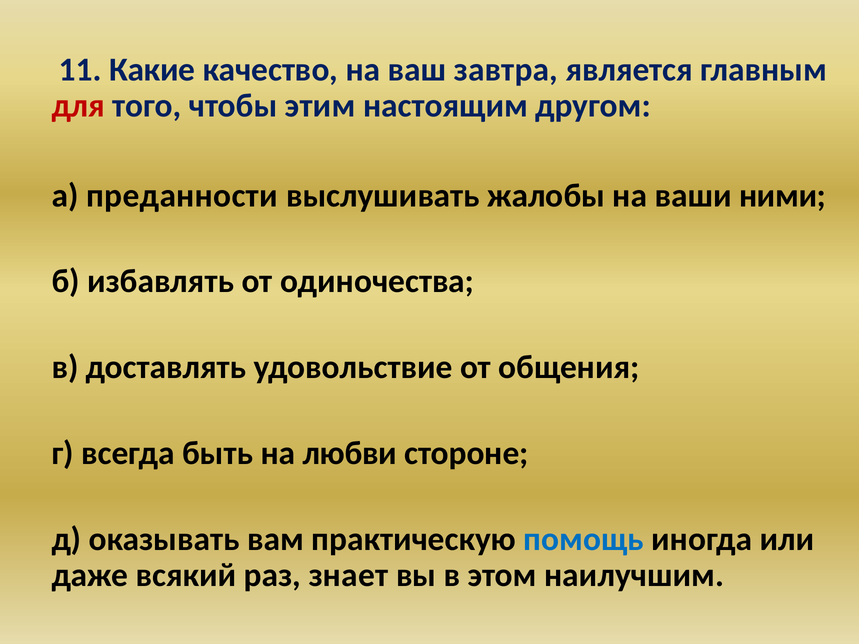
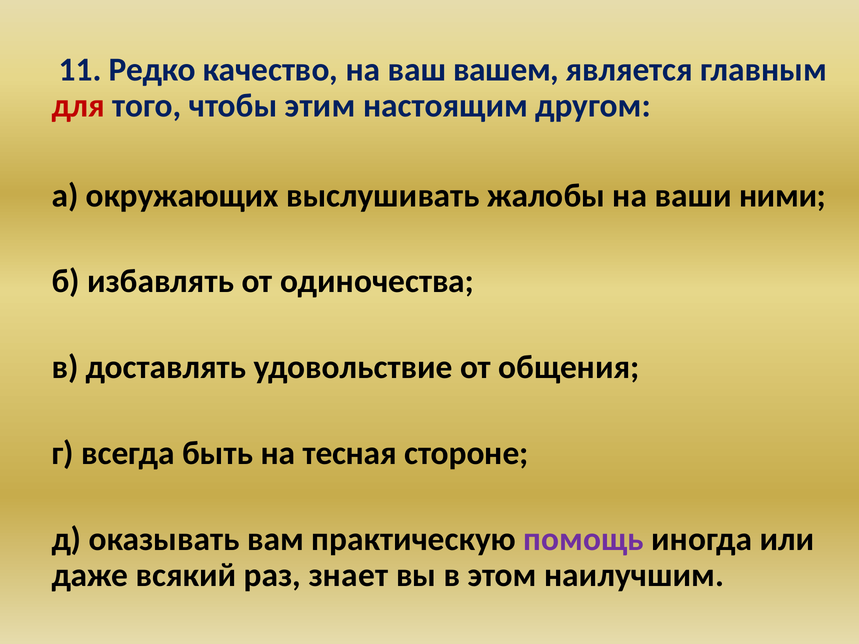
Какие: Какие -> Редко
завтра: завтра -> вашем
преданности: преданности -> окружающих
любви: любви -> тесная
помощь colour: blue -> purple
